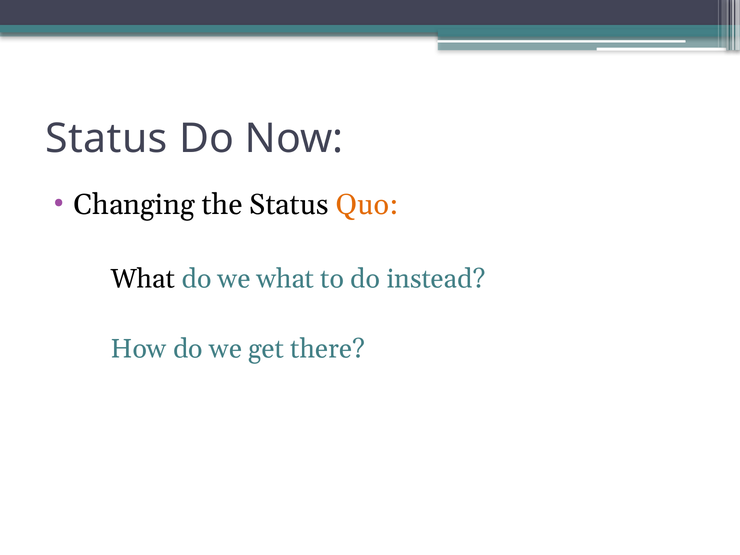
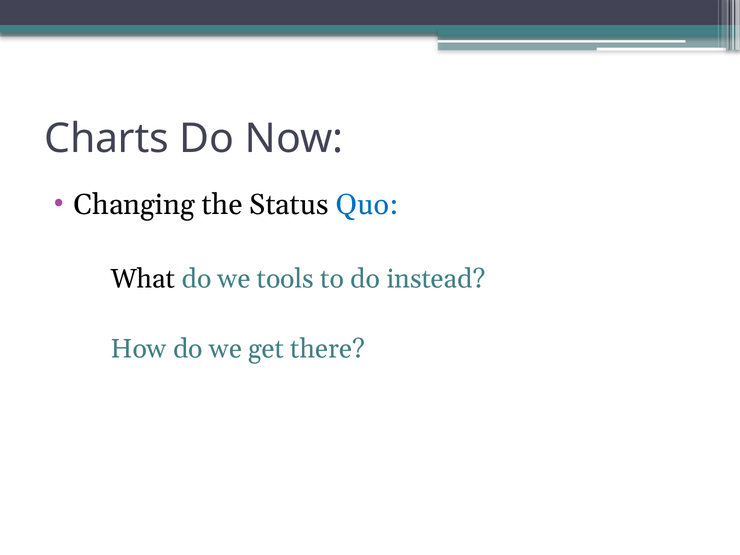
Status at (106, 139): Status -> Charts
Quo colour: orange -> blue
we what: what -> tools
